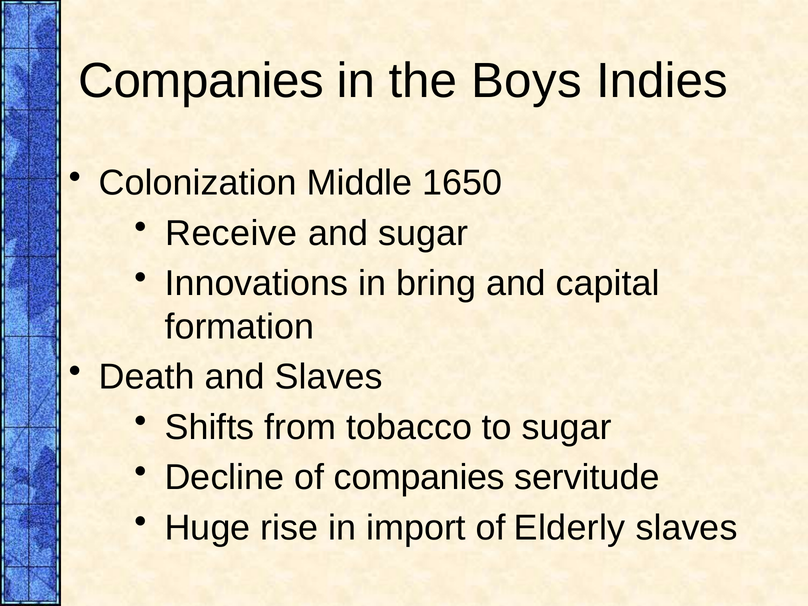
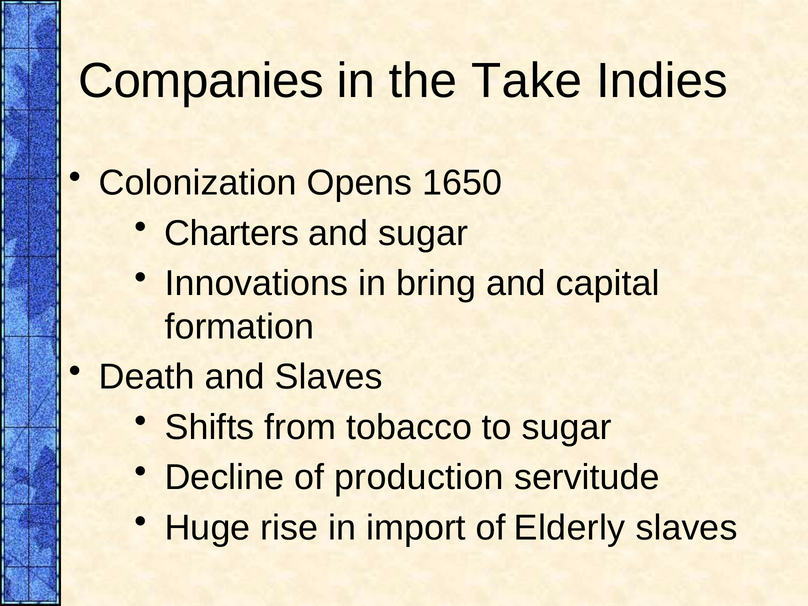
Boys: Boys -> Take
Middle: Middle -> Opens
Receive: Receive -> Charters
of companies: companies -> production
